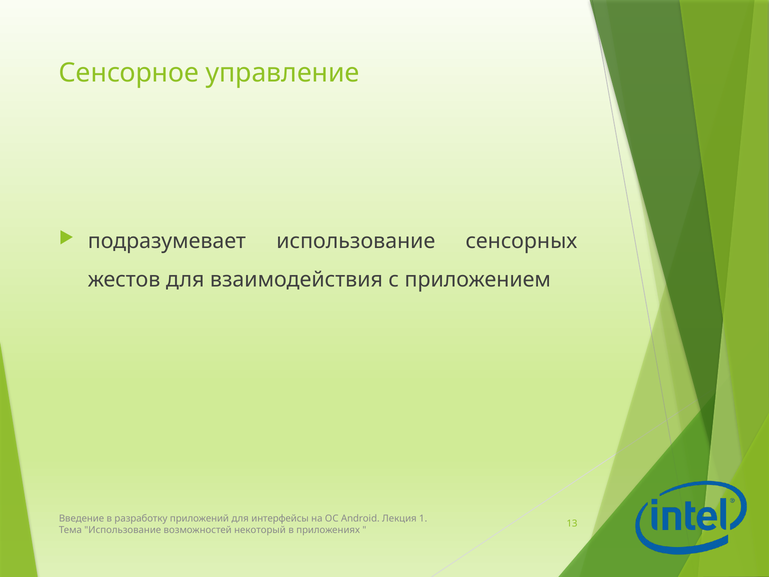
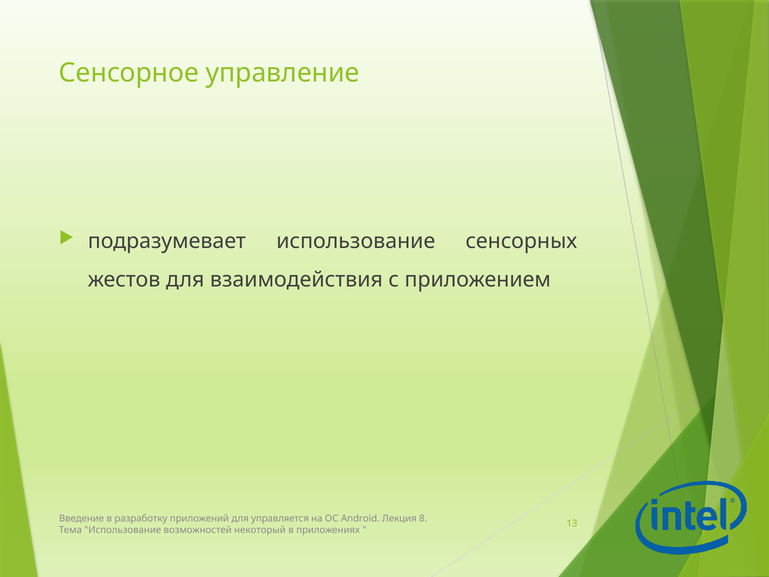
интерфейсы: интерфейсы -> управляется
1: 1 -> 8
